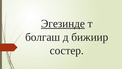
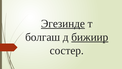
бижиир underline: none -> present
